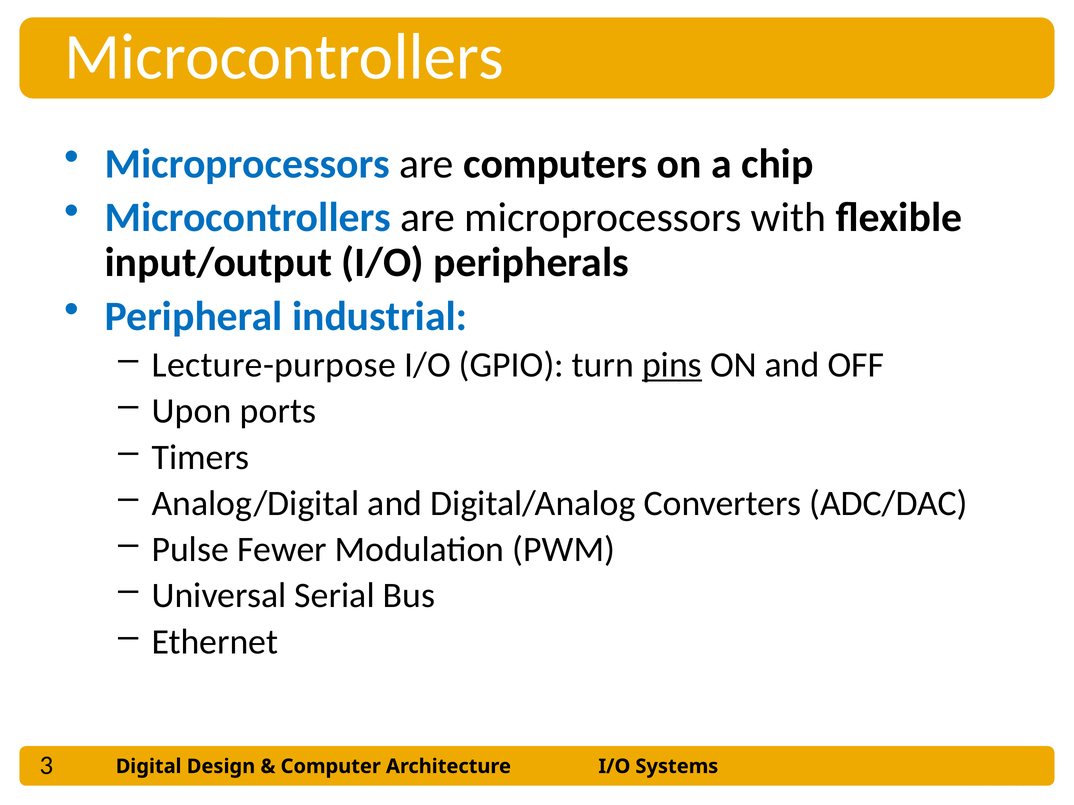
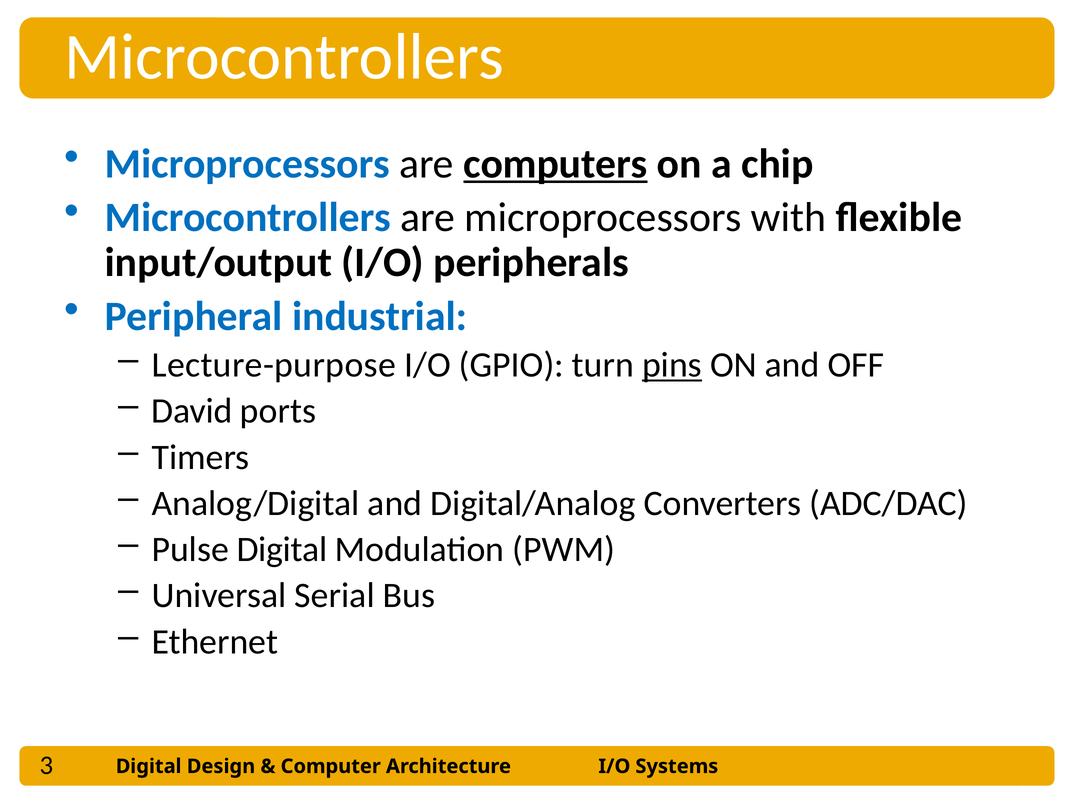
computers underline: none -> present
Upon: Upon -> David
Pulse Fewer: Fewer -> Digital
